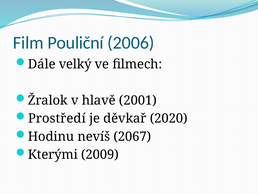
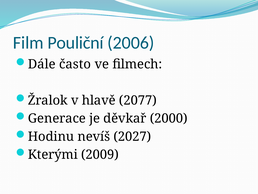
velký: velký -> často
2001: 2001 -> 2077
Prostředí: Prostředí -> Generace
2020: 2020 -> 2000
2067: 2067 -> 2027
